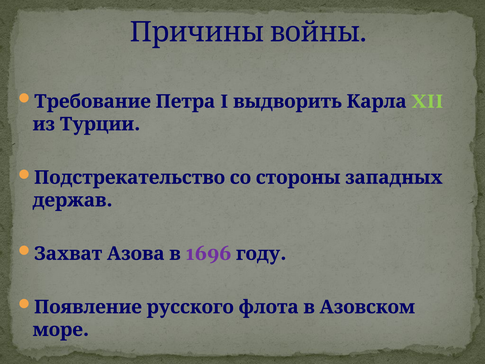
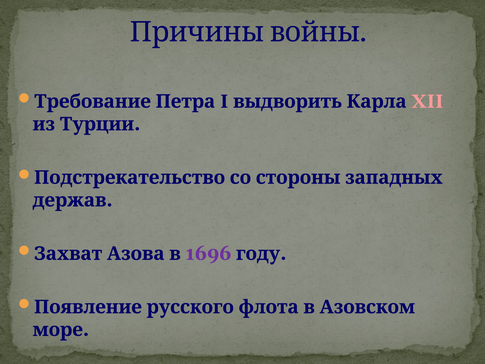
XII colour: light green -> pink
